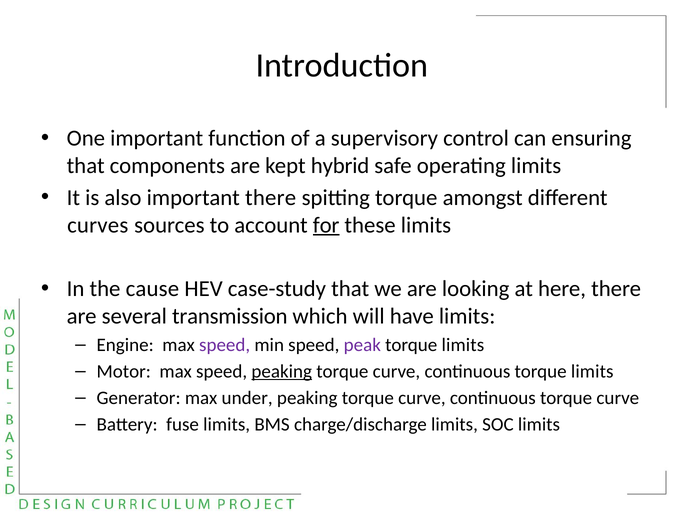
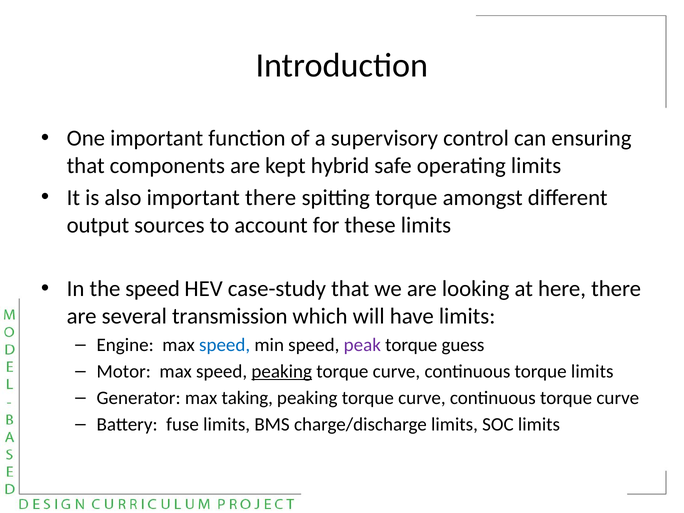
curves: curves -> output
for underline: present -> none
the cause: cause -> speed
speed at (225, 345) colour: purple -> blue
limits at (463, 345): limits -> guess
under: under -> taking
